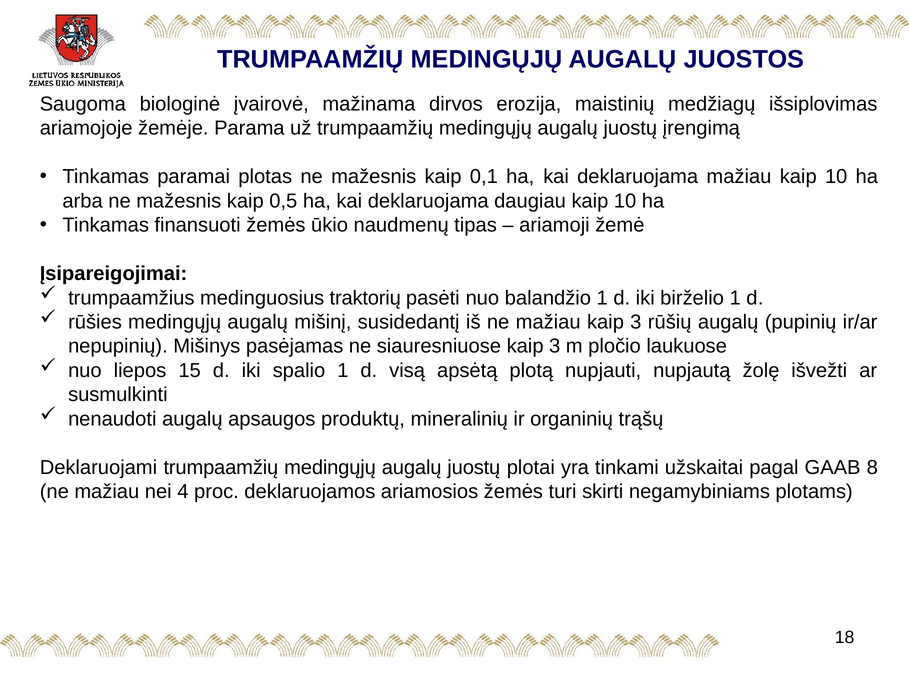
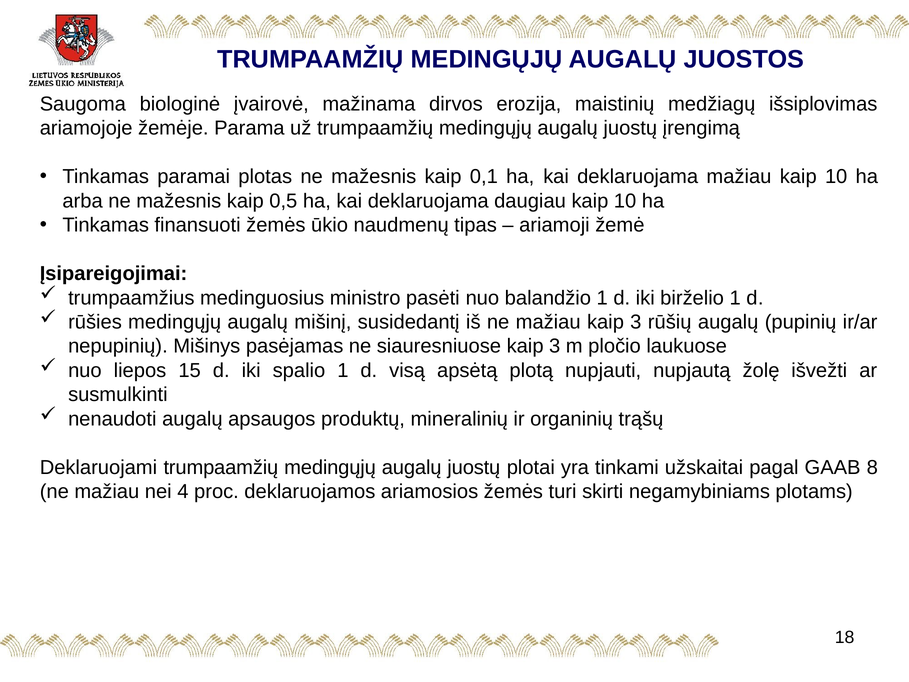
traktorių: traktorių -> ministro
